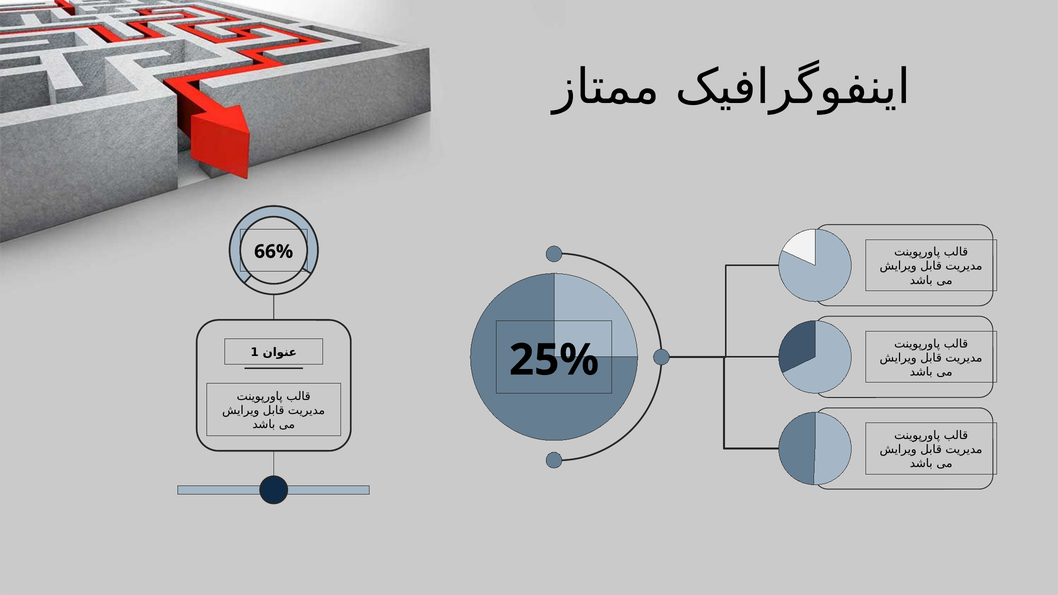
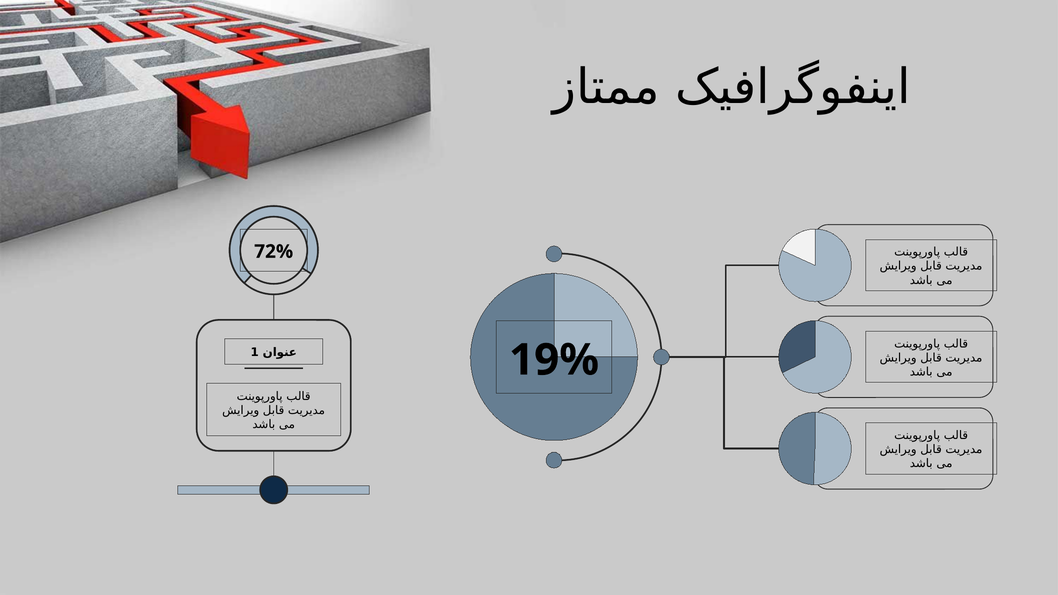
66%: 66% -> 72%
25%: 25% -> 19%
